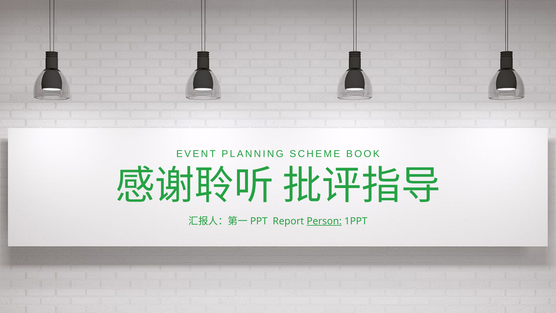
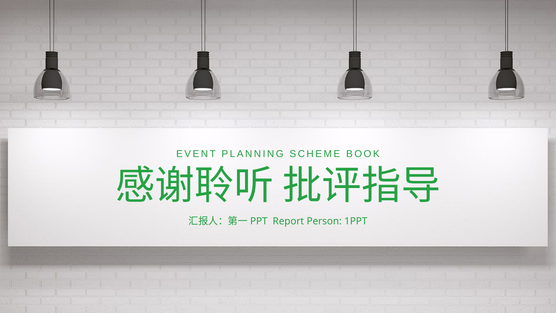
Person underline: present -> none
